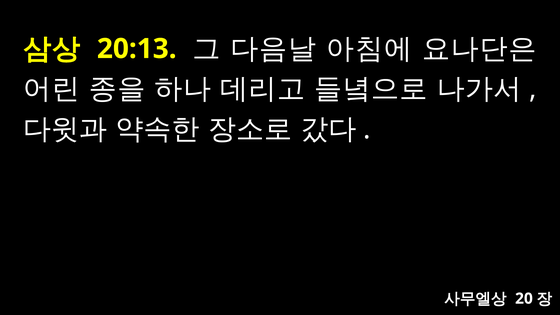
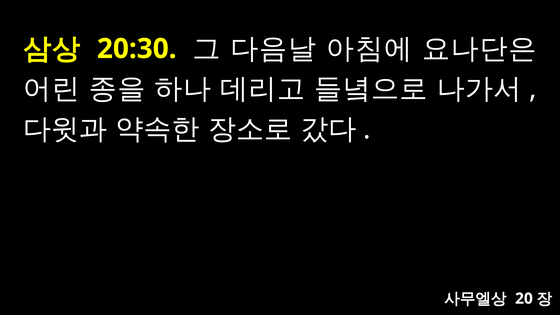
20:13: 20:13 -> 20:30
